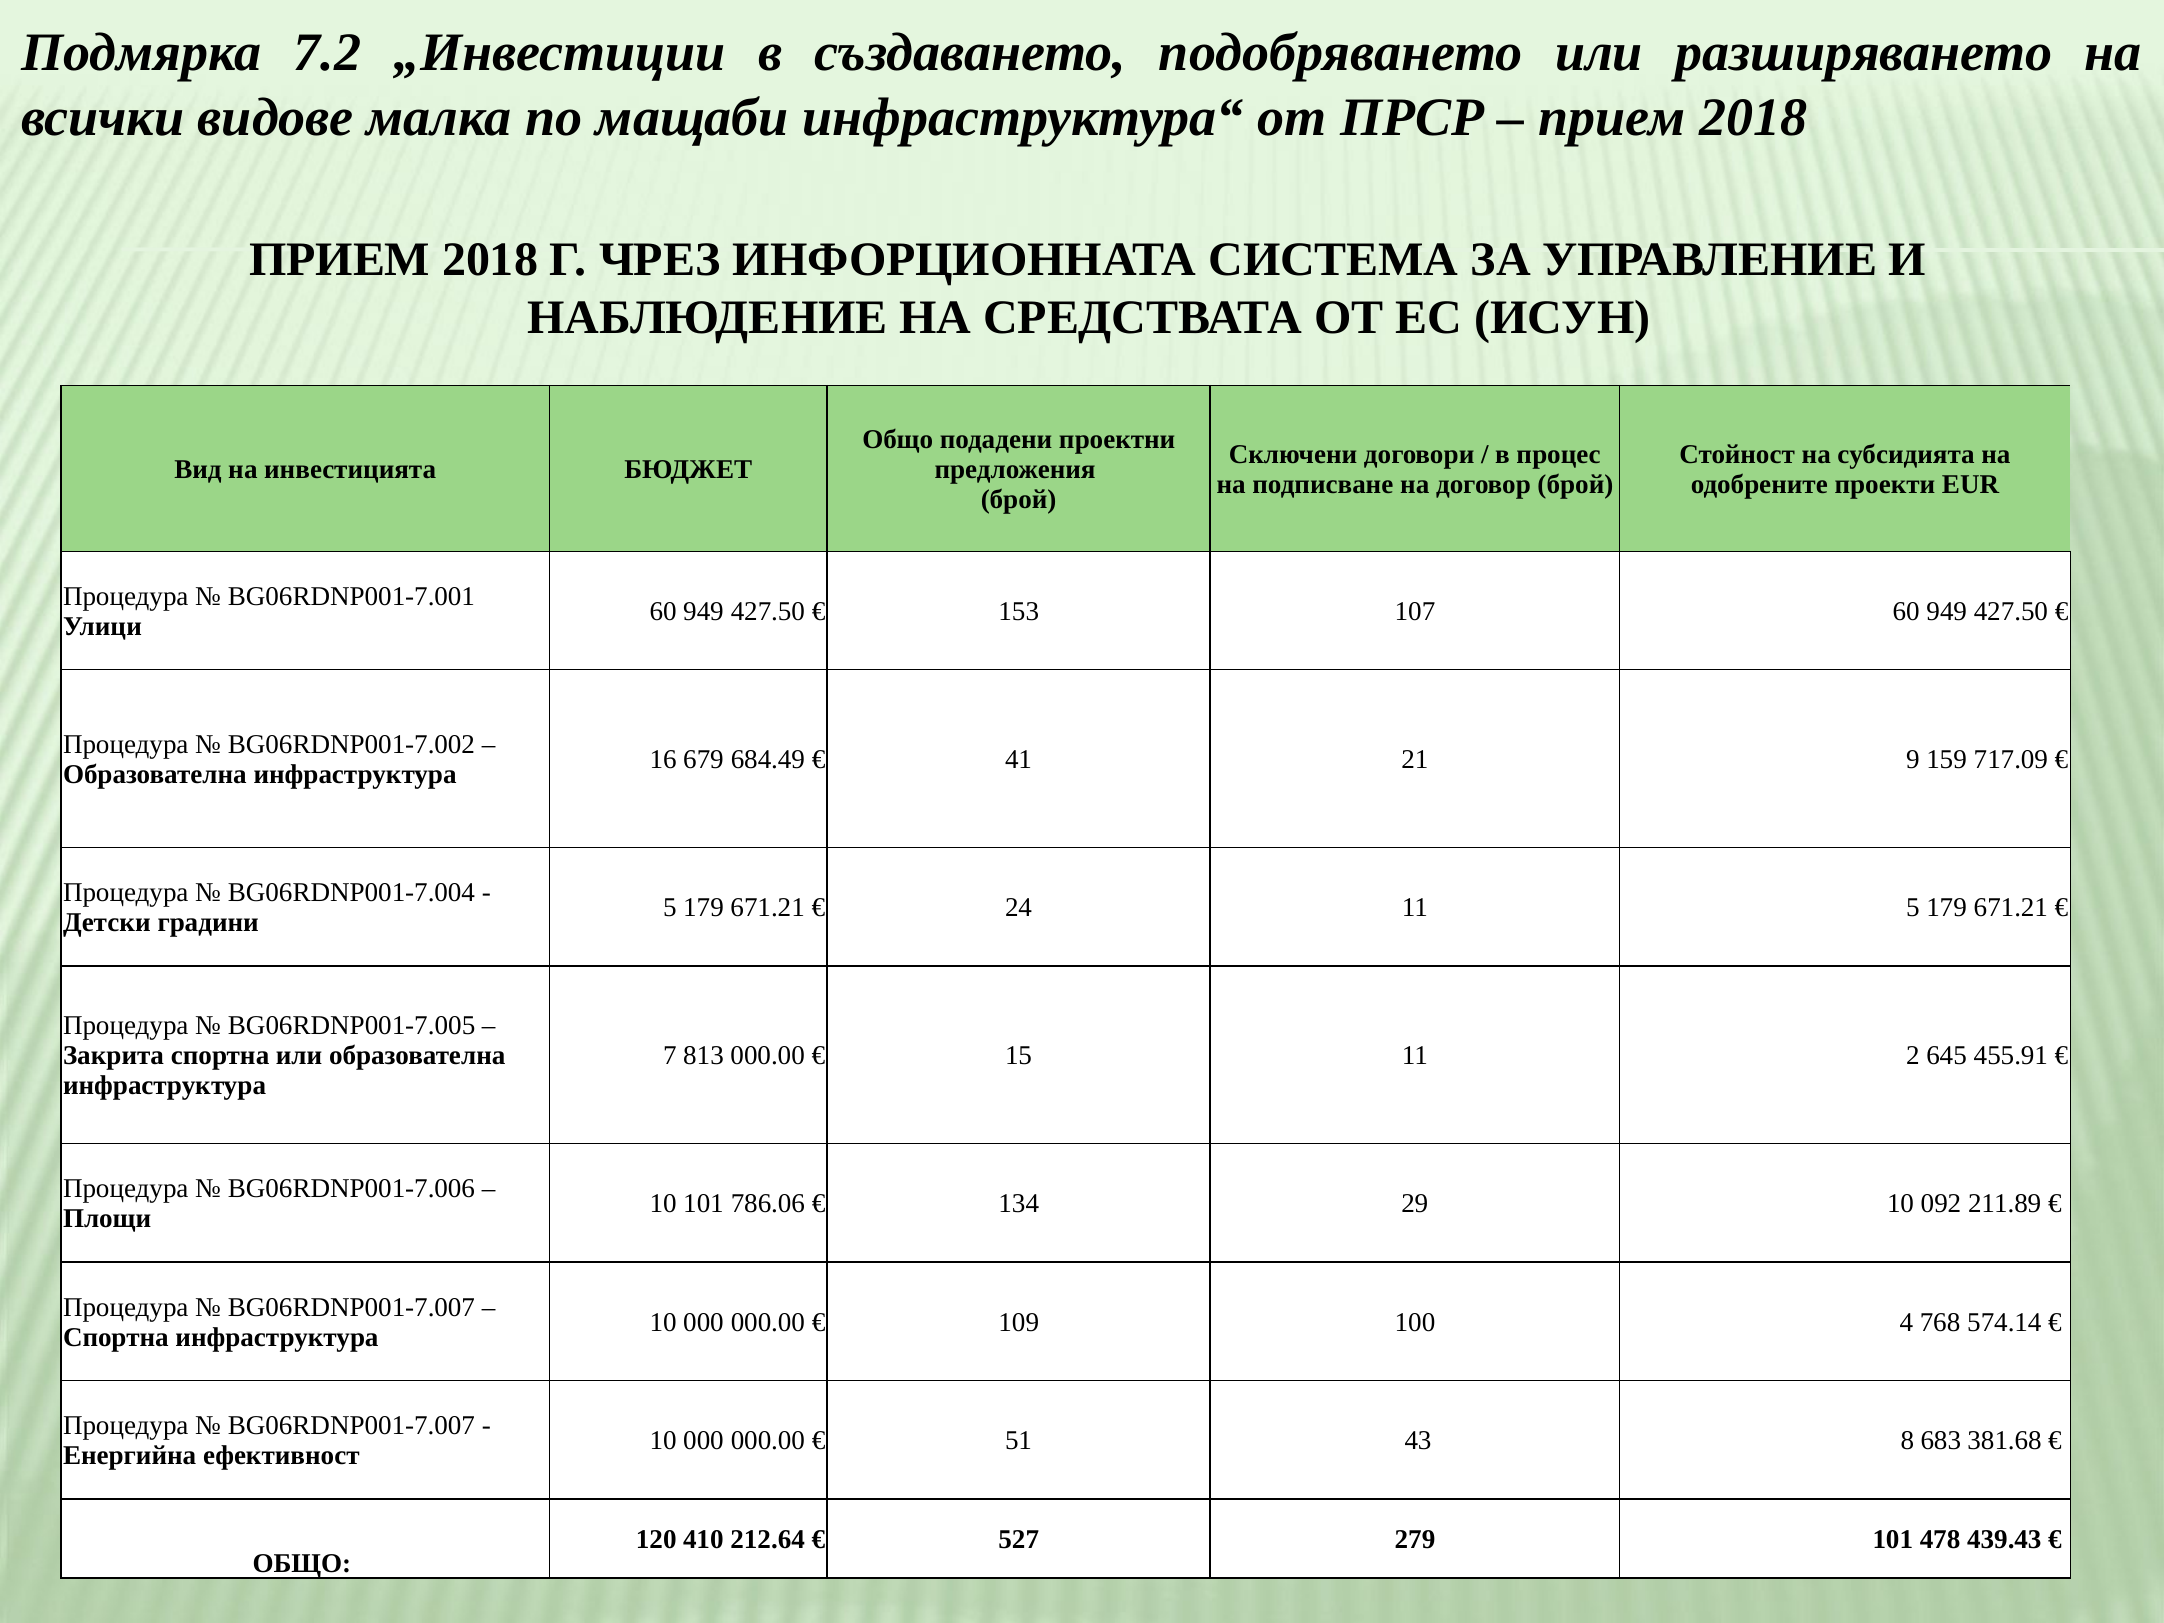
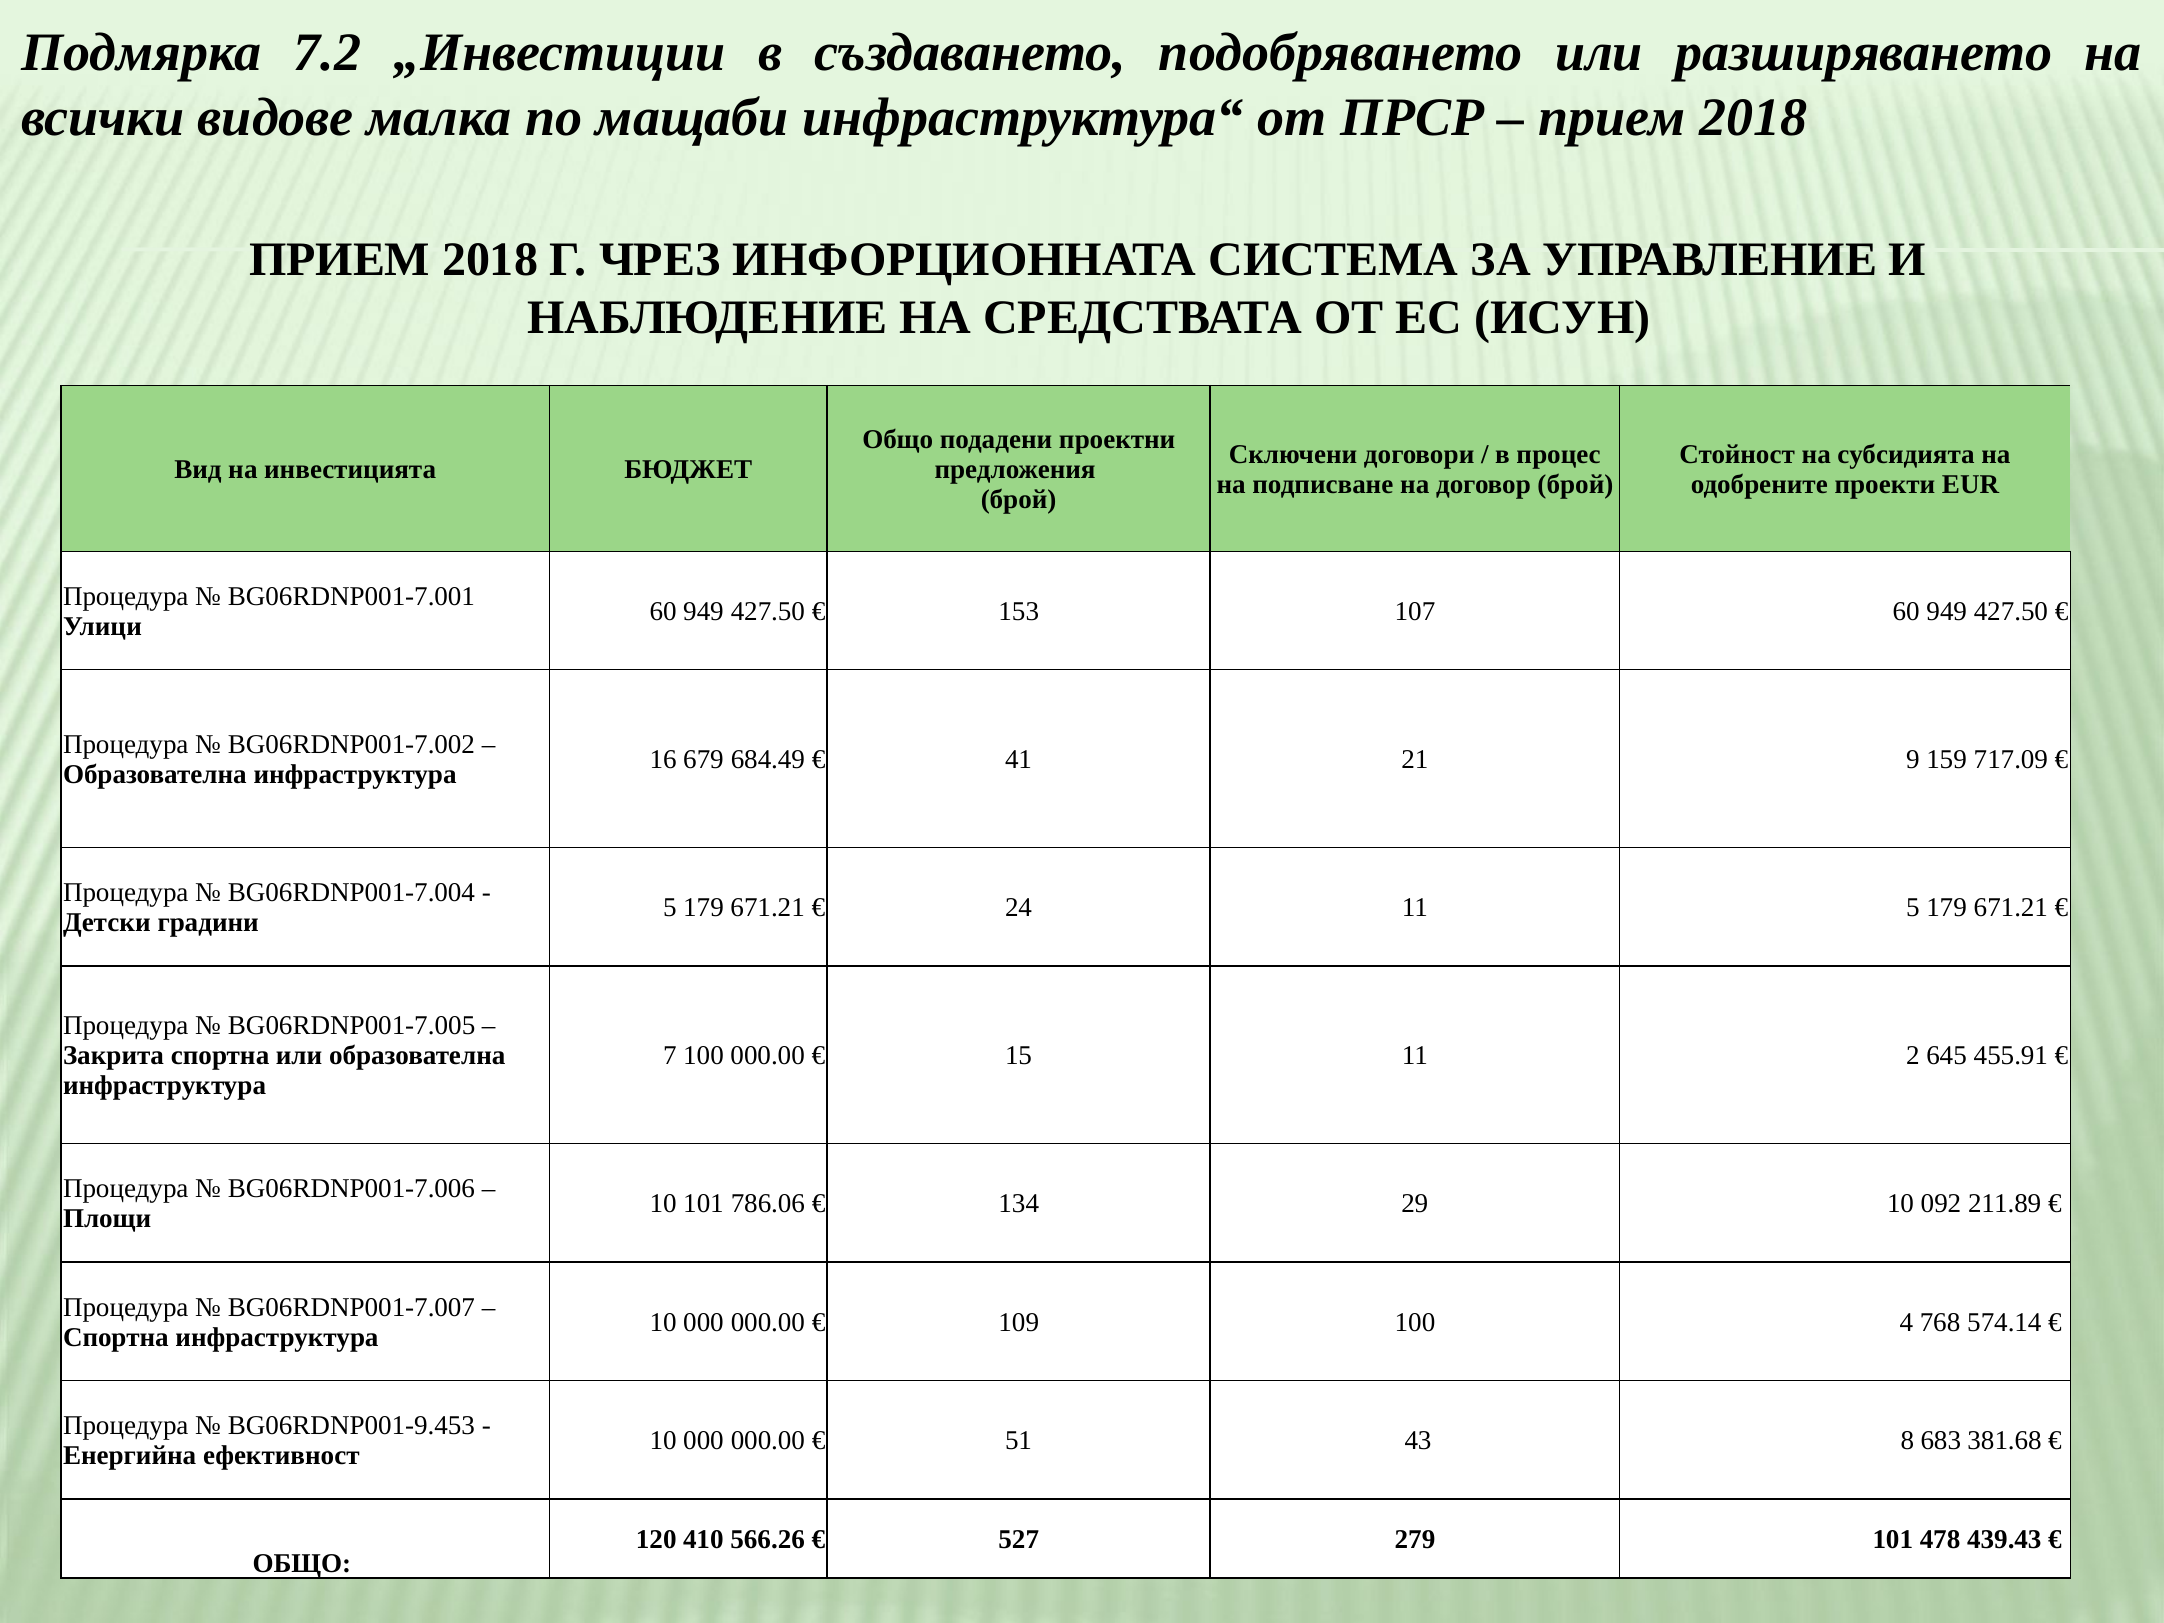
7 813: 813 -> 100
BG06RDNP001-7.007 at (351, 1426): BG06RDNP001-7.007 -> BG06RDNP001-9.453
212.64: 212.64 -> 566.26
